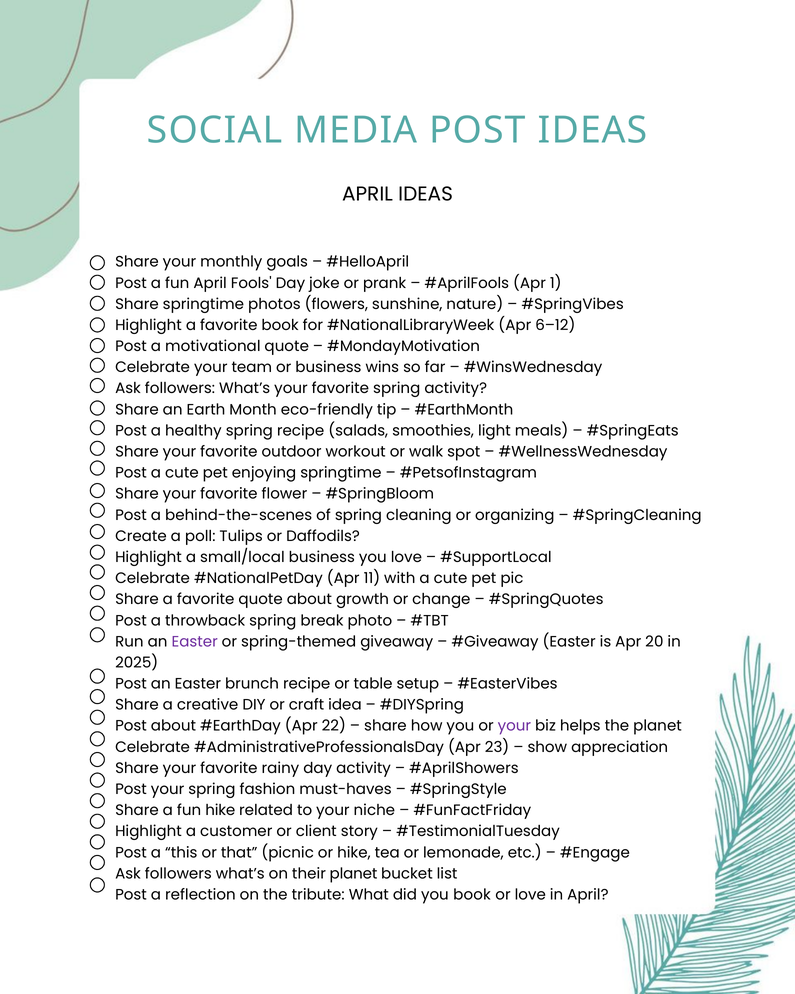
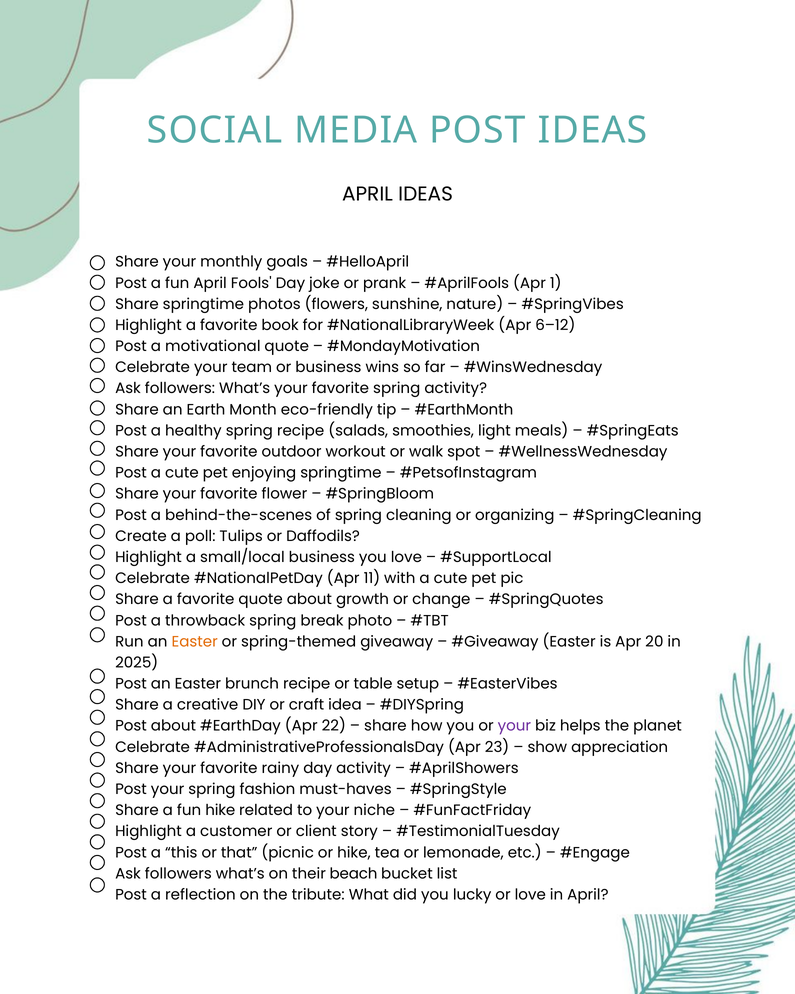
Easter at (195, 641) colour: purple -> orange
their planet: planet -> beach
you book: book -> lucky
